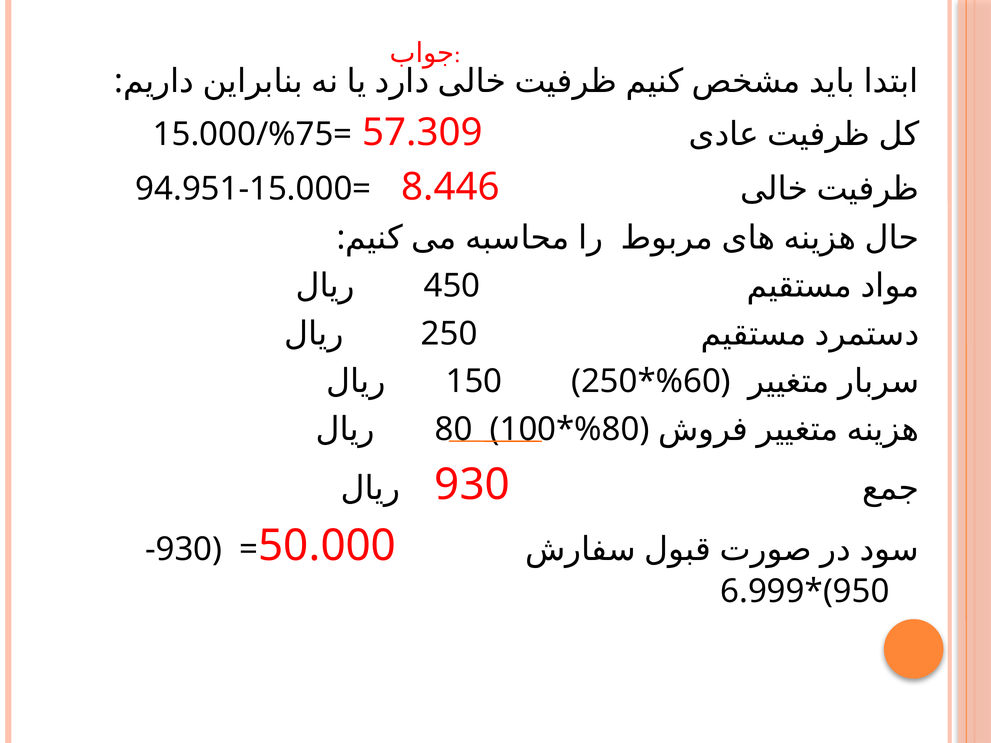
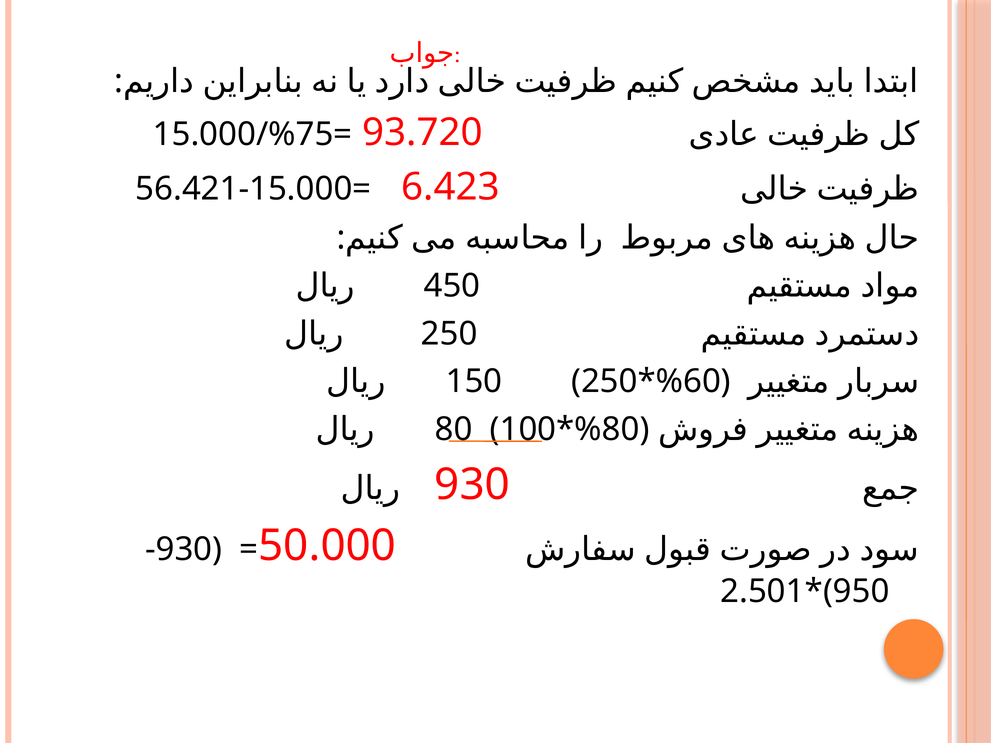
57.309: 57.309 -> 93.720
8.446: 8.446 -> 6.423
94.951: 94.951 -> 56.421
6.999: 6.999 -> 2.501
